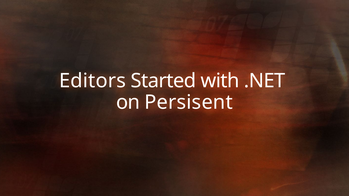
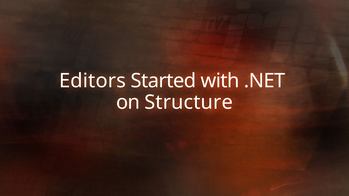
Persisent: Persisent -> Structure
